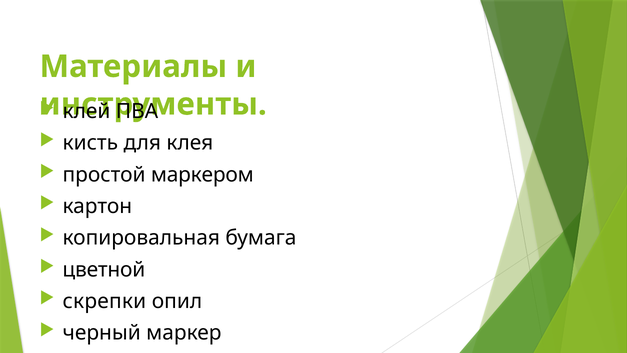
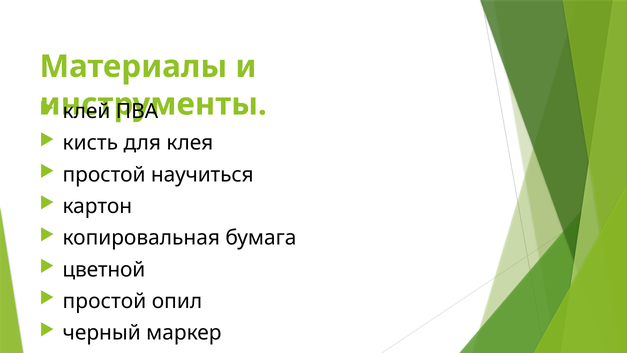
маркером: маркером -> научиться
скрепки at (104, 301): скрепки -> простой
